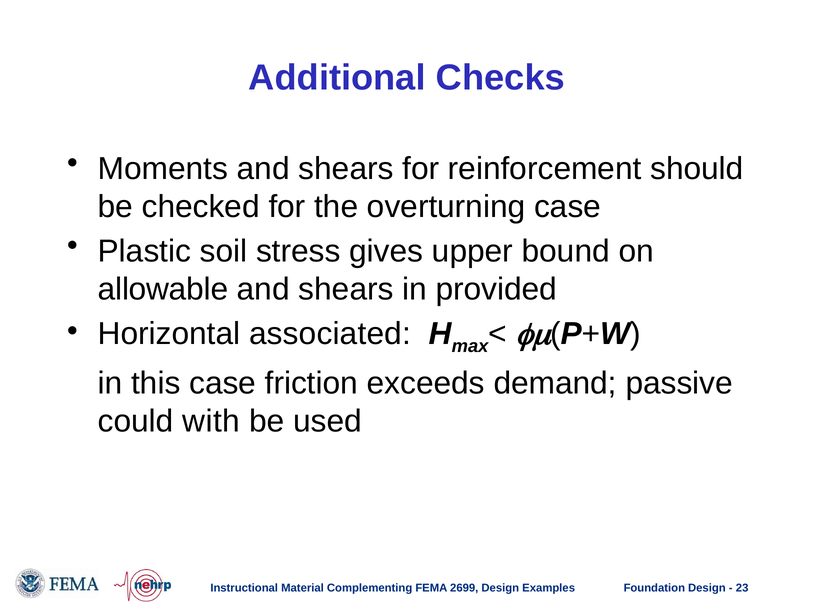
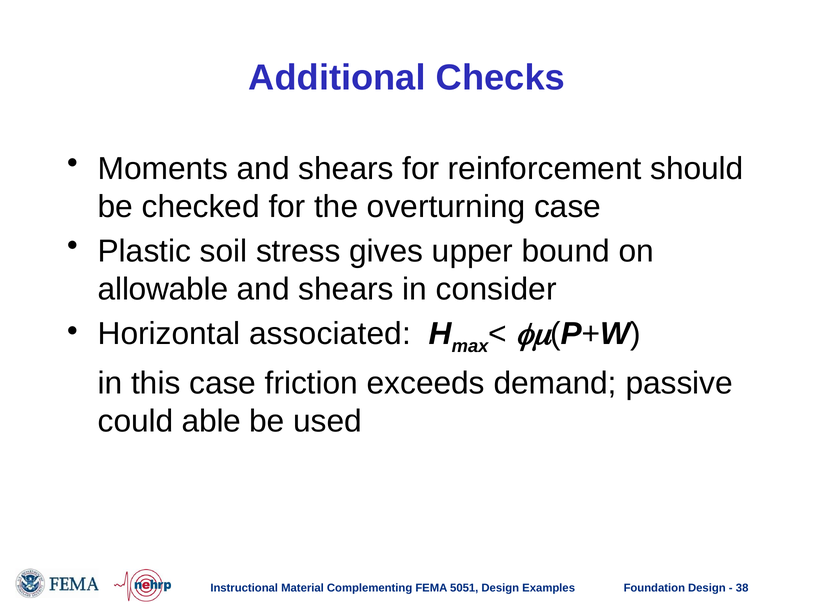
provided: provided -> consider
with: with -> able
2699: 2699 -> 5051
23: 23 -> 38
